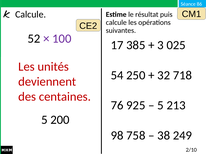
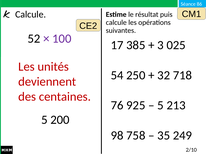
38: 38 -> 35
